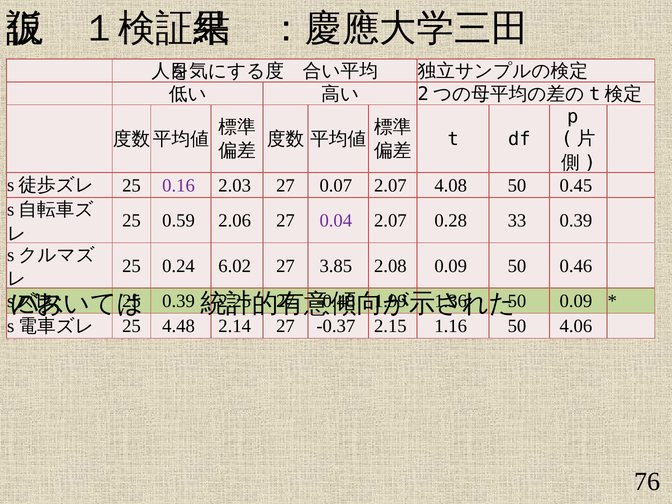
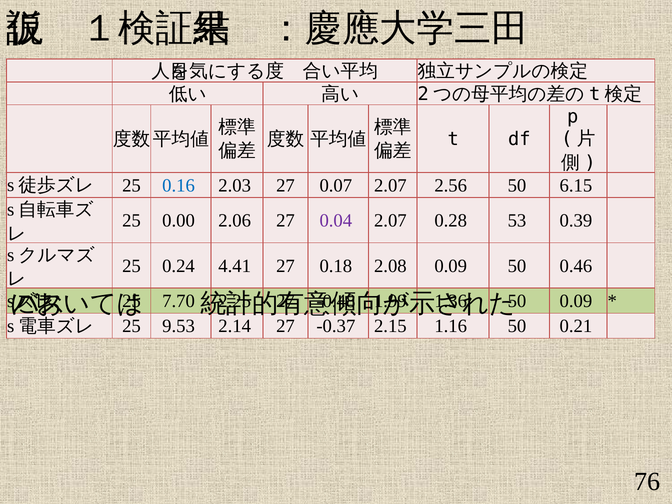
0.16 colour: purple -> blue
4.08: 4.08 -> 2.56
0.45: 0.45 -> 6.15
0.59: 0.59 -> 0.00
33: 33 -> 53
6.02: 6.02 -> 4.41
3.85: 3.85 -> 0.18
0.39 at (179, 301): 0.39 -> 7.70
4.48: 4.48 -> 9.53
4.06: 4.06 -> 0.21
